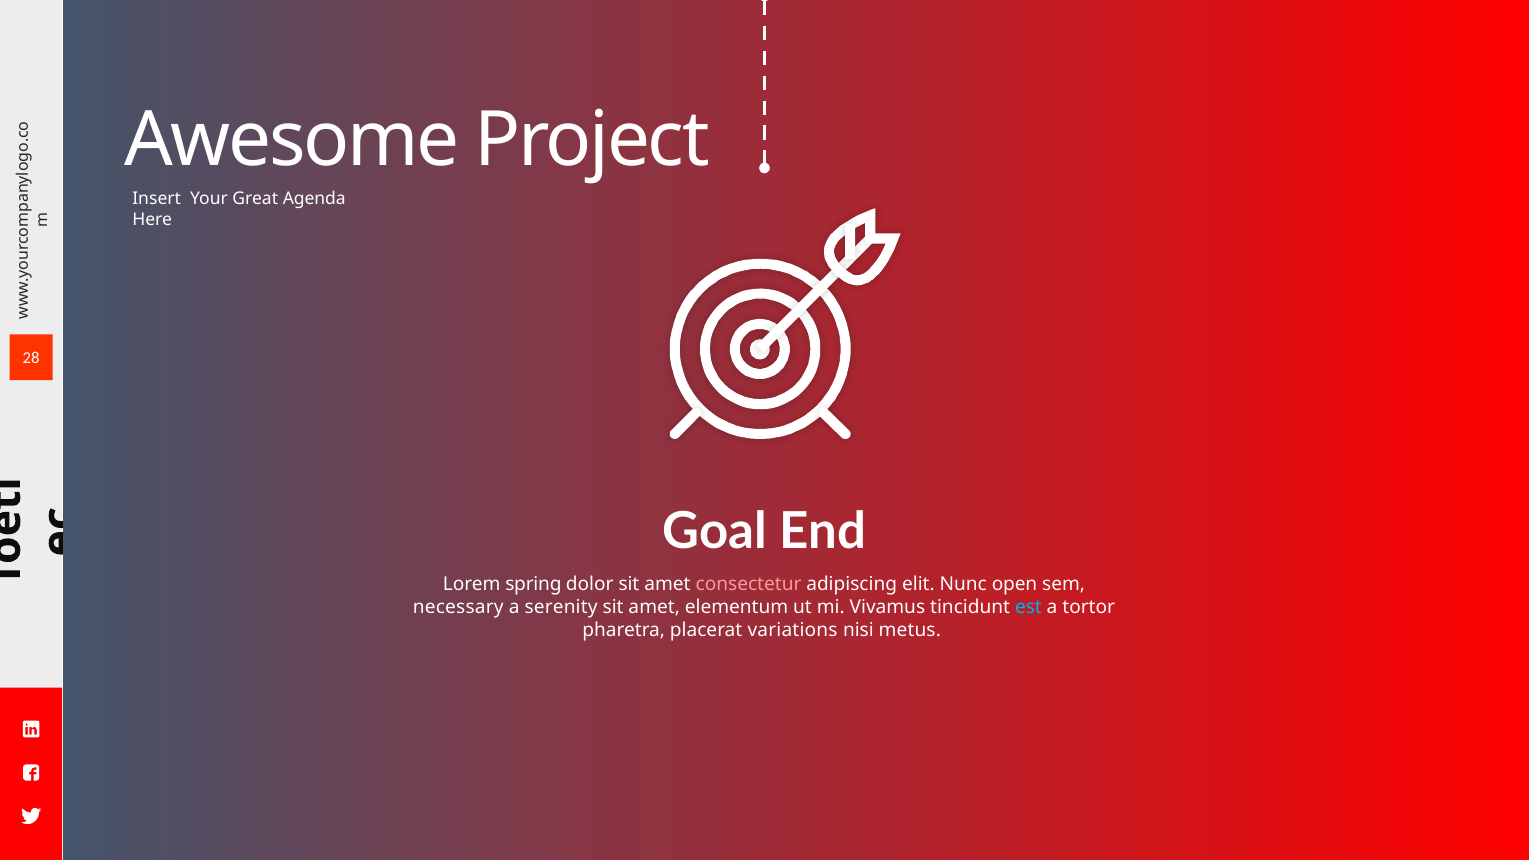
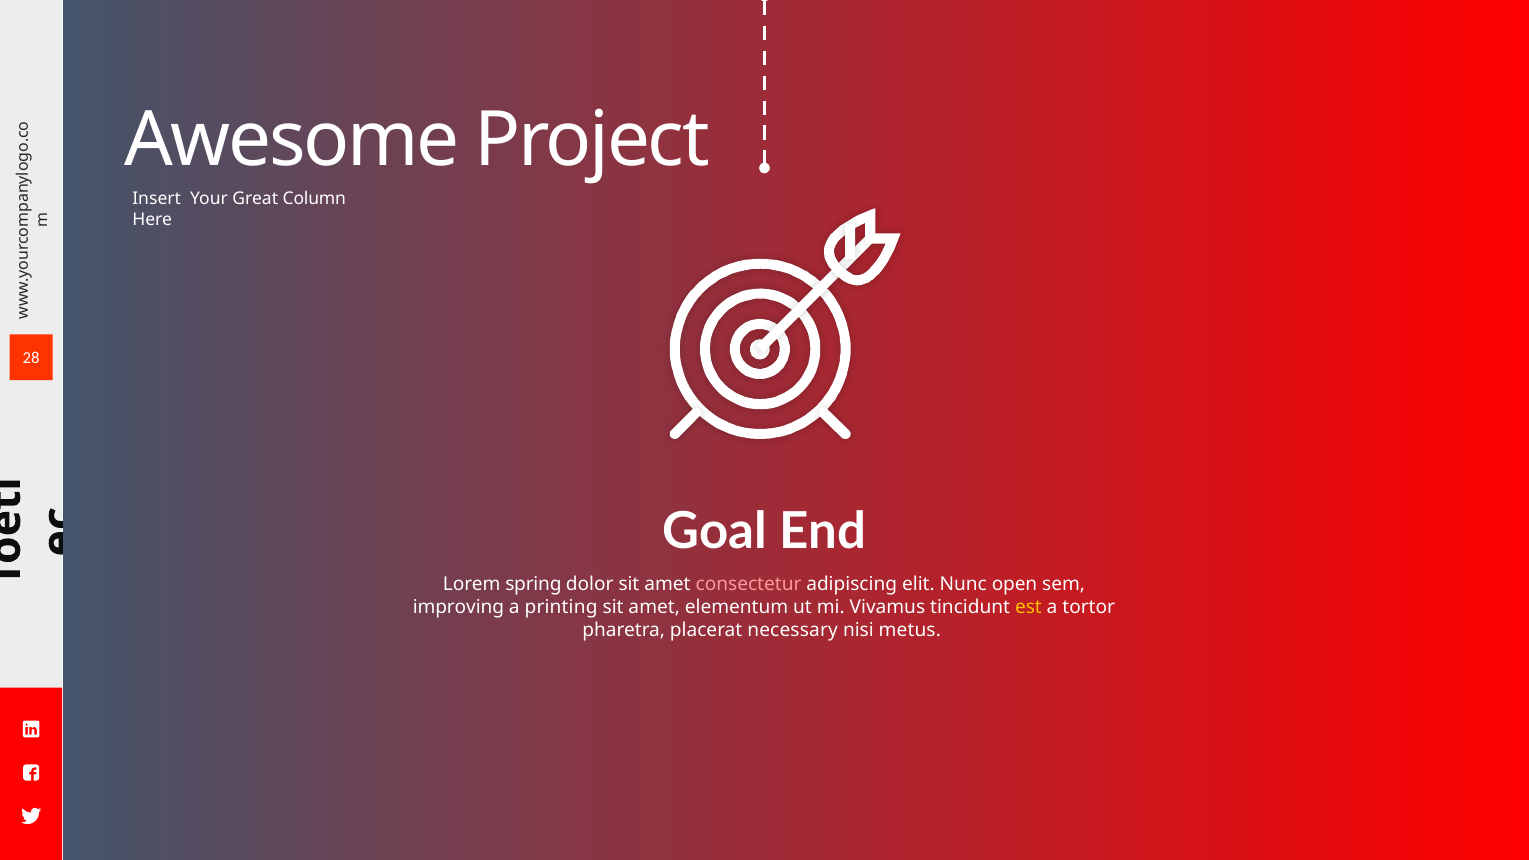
Agenda: Agenda -> Column
necessary: necessary -> improving
serenity: serenity -> printing
est colour: light blue -> yellow
variations: variations -> necessary
